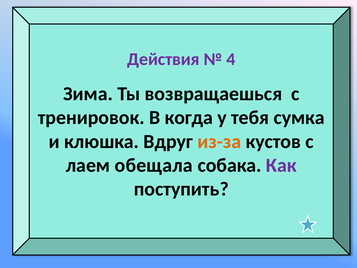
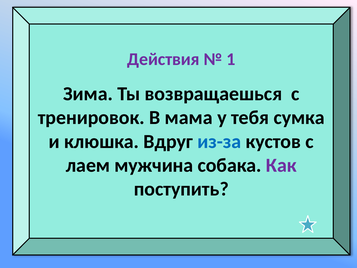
4: 4 -> 1
когда: когда -> мама
из-за colour: orange -> blue
обещала: обещала -> мужчина
